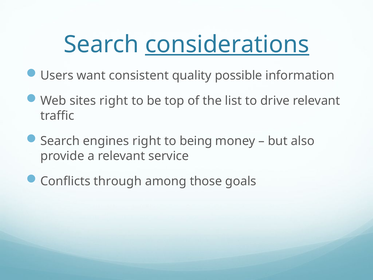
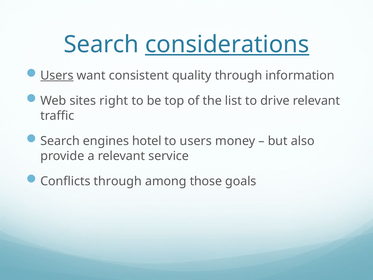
Users at (57, 75) underline: none -> present
quality possible: possible -> through
engines right: right -> hotel
to being: being -> users
